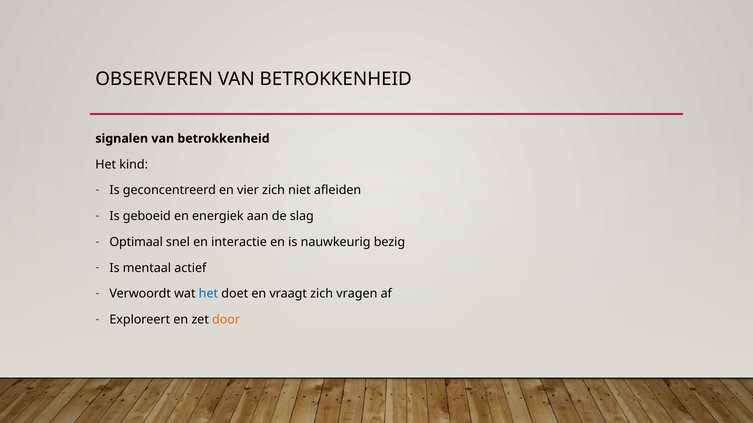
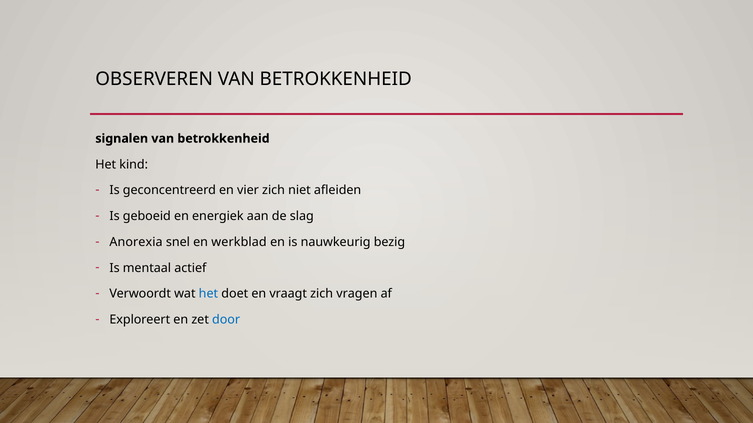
Optimaal: Optimaal -> Anorexia
interactie: interactie -> werkblad
door colour: orange -> blue
